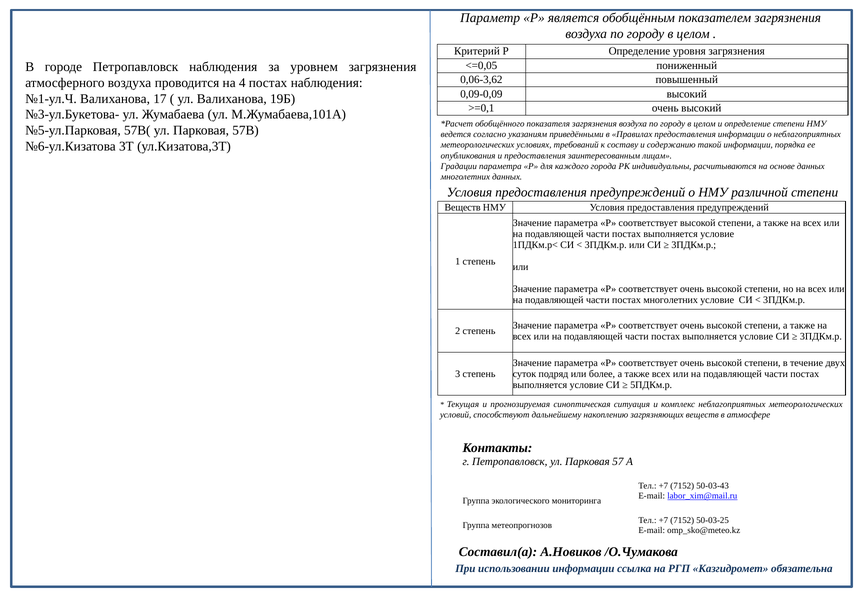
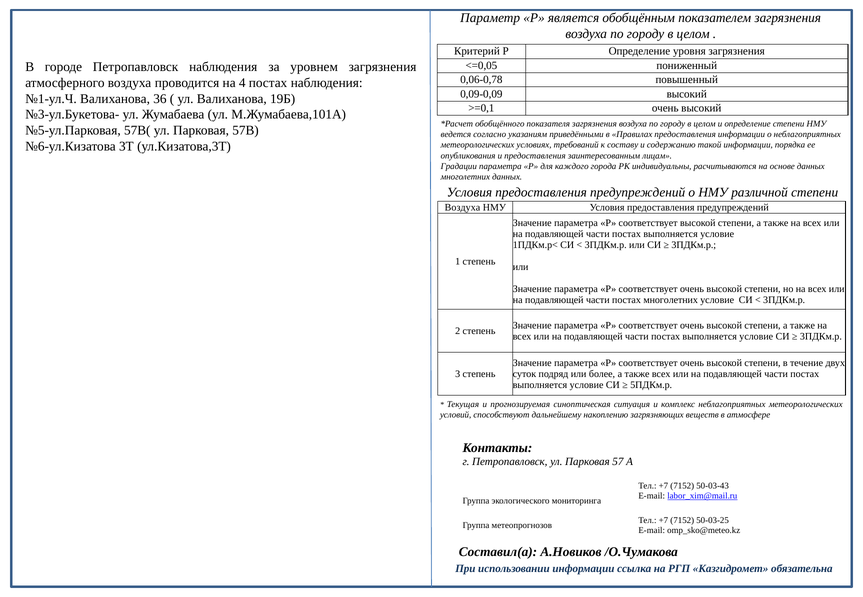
0,06-3,62: 0,06-3,62 -> 0,06-0,78
17: 17 -> 36
Веществ at (463, 208): Веществ -> Воздуха
